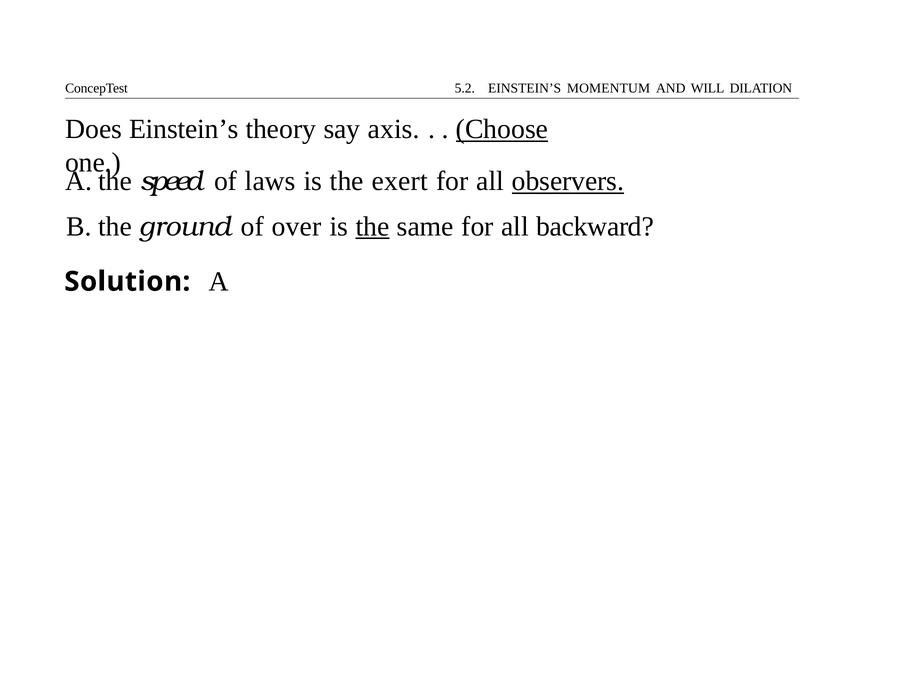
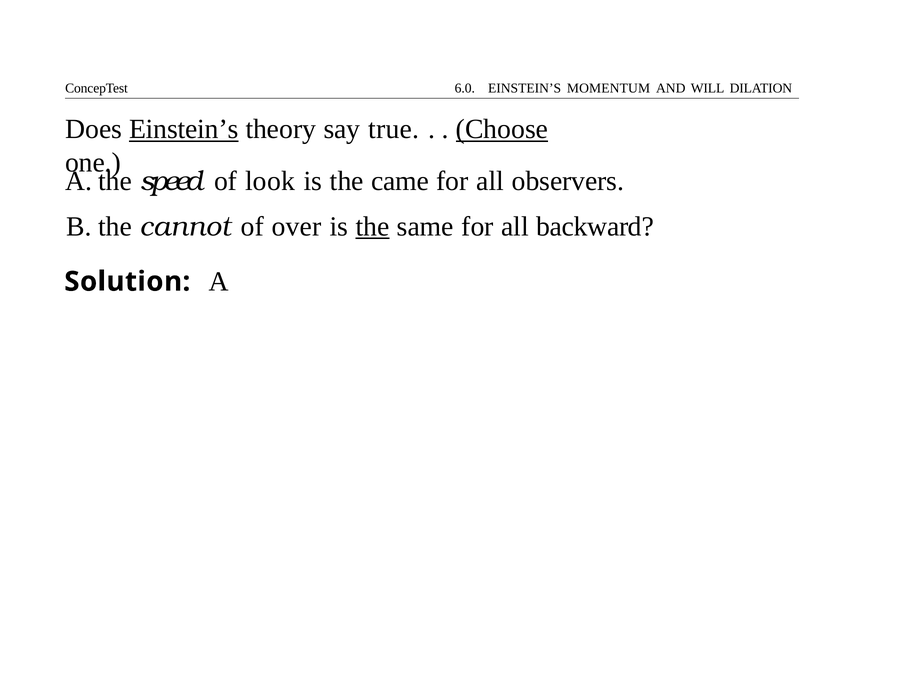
5.2: 5.2 -> 6.0
Einstein’s at (184, 129) underline: none -> present
axis: axis -> true
laws: laws -> look
exert: exert -> came
observers underline: present -> none
ground: ground -> cannot
